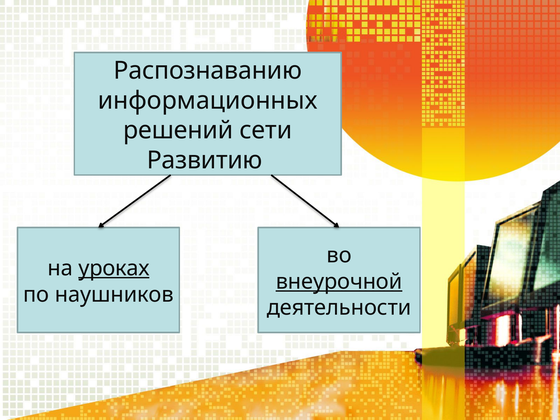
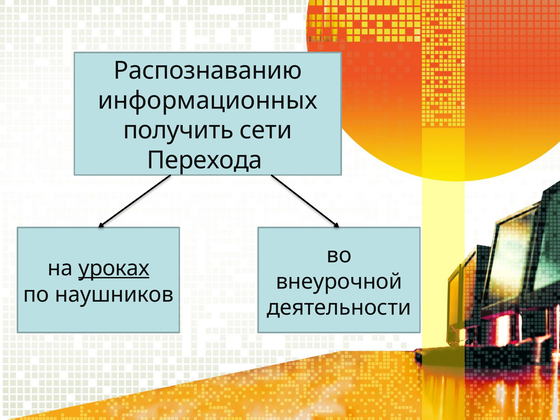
решений: решений -> получить
Развитию: Развитию -> Перехода
внеурочной underline: present -> none
